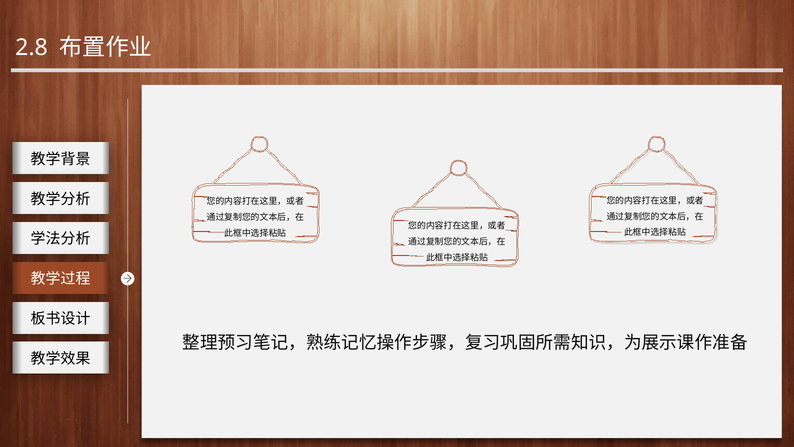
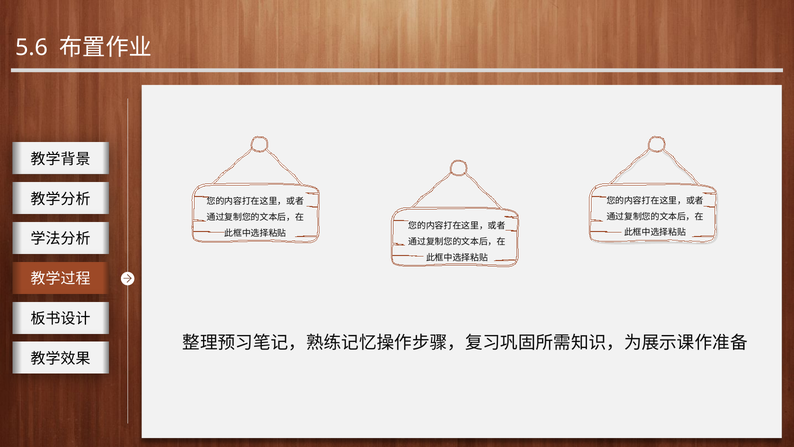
2.8: 2.8 -> 5.6
